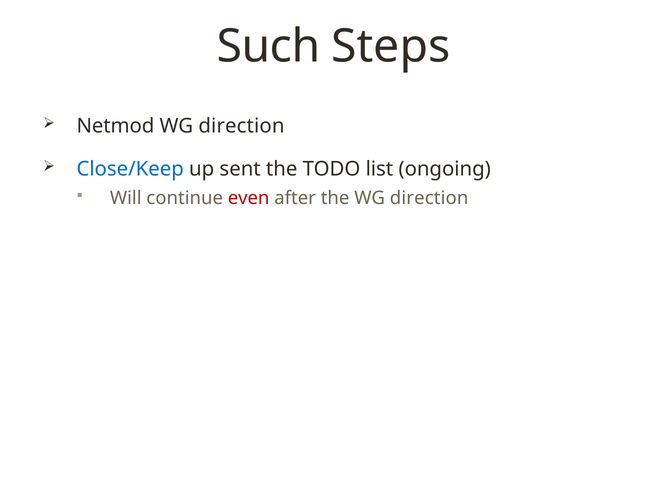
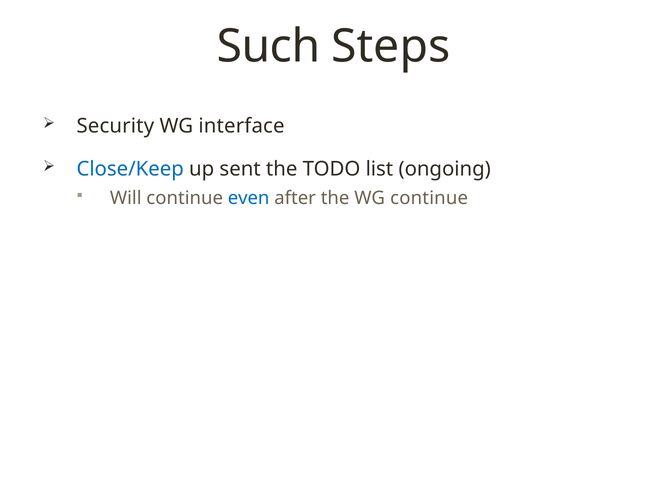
Netmod: Netmod -> Security
direction at (242, 126): direction -> interface
even colour: red -> blue
the WG direction: direction -> continue
